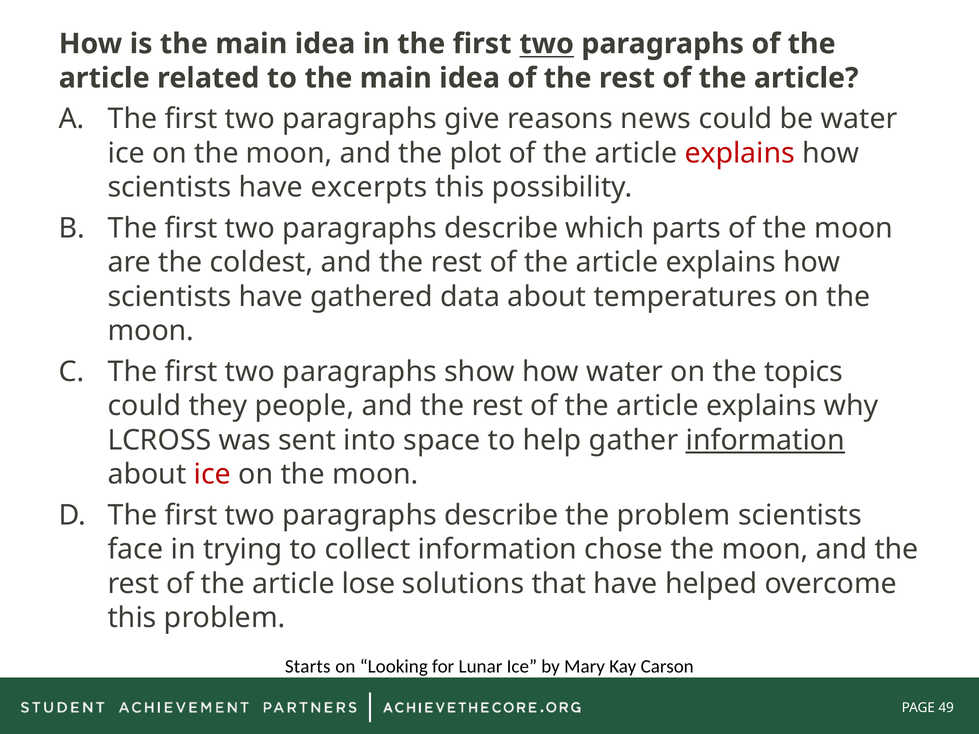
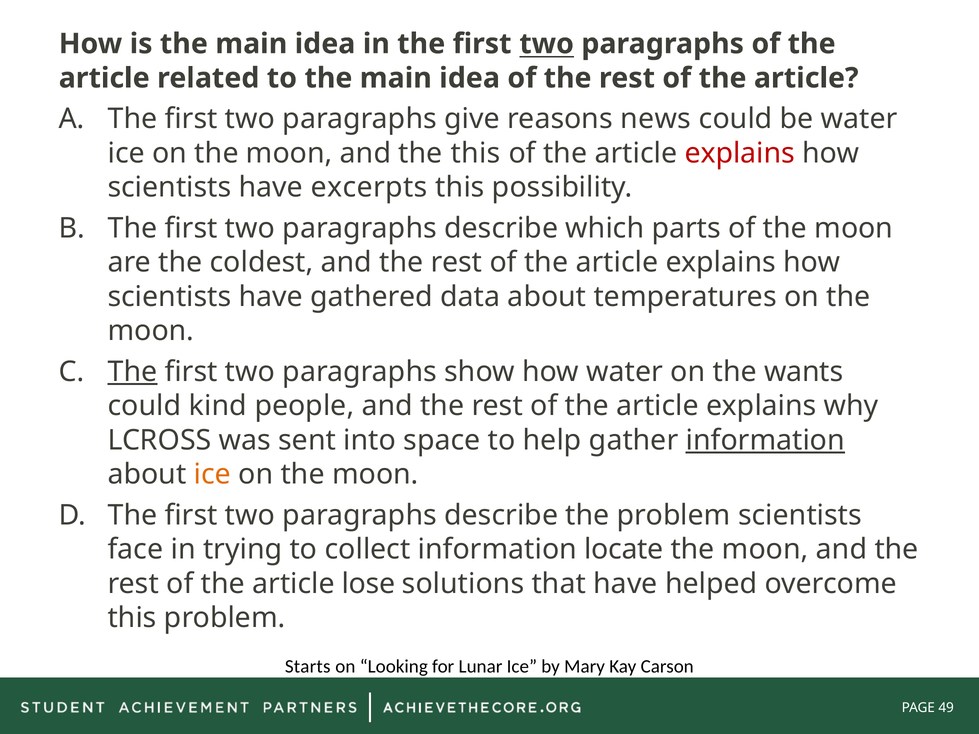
the plot: plot -> this
The at (132, 372) underline: none -> present
topics: topics -> wants
they: they -> kind
ice at (212, 475) colour: red -> orange
chose: chose -> locate
